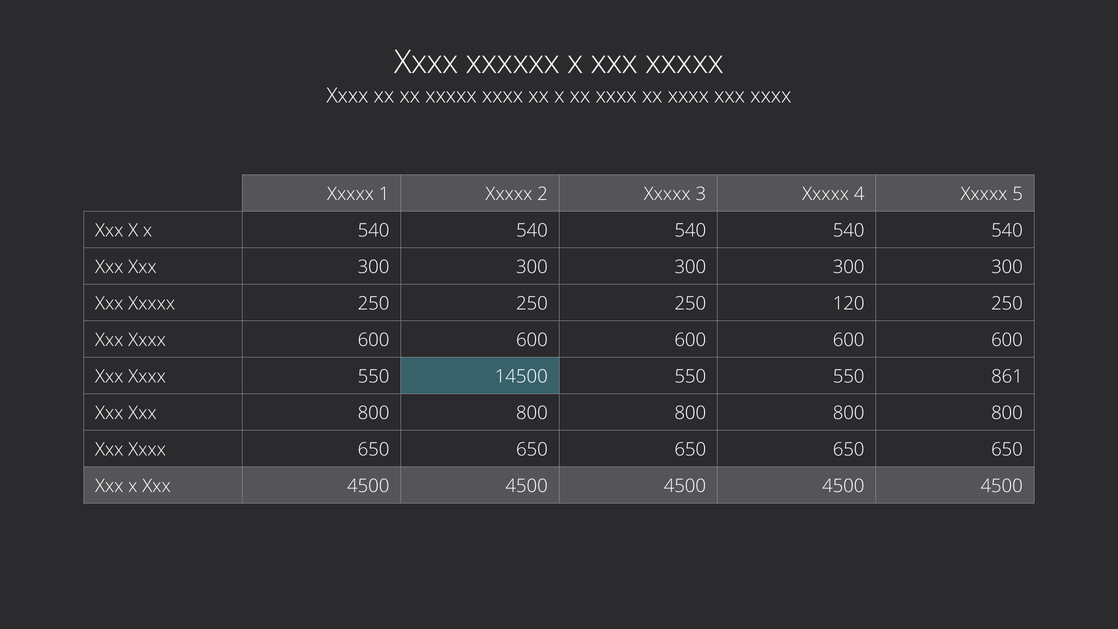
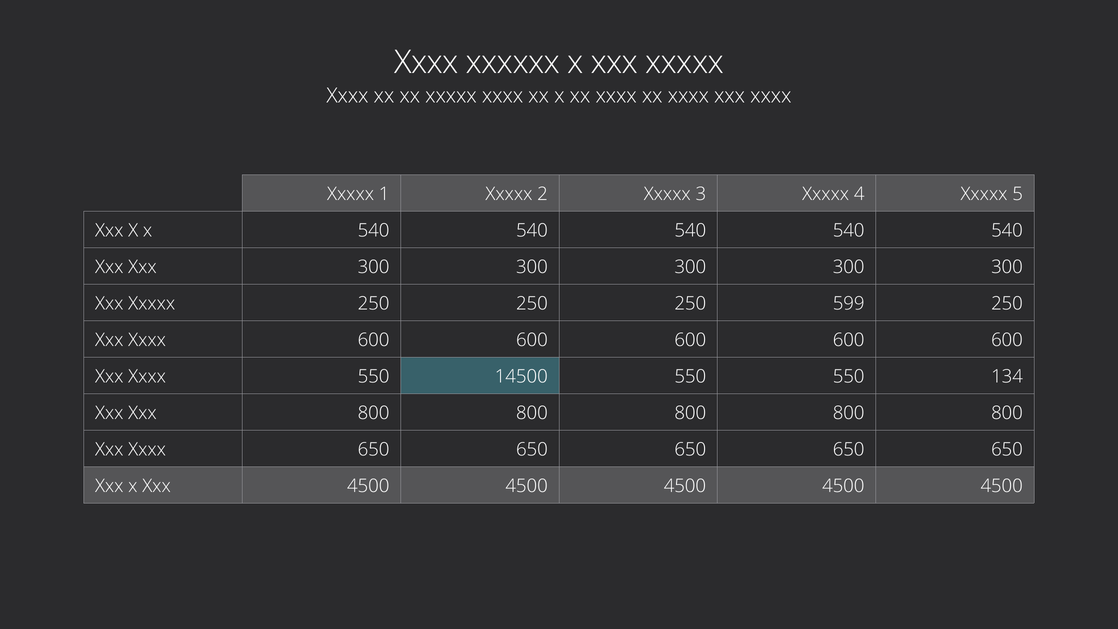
120: 120 -> 599
861: 861 -> 134
